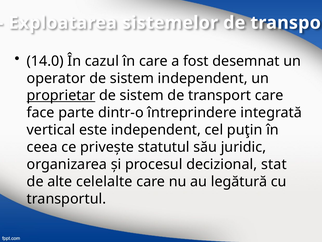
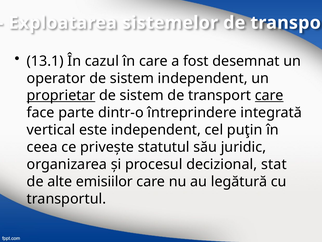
14.0: 14.0 -> 13.1
care at (269, 95) underline: none -> present
celelalte: celelalte -> emisiilor
